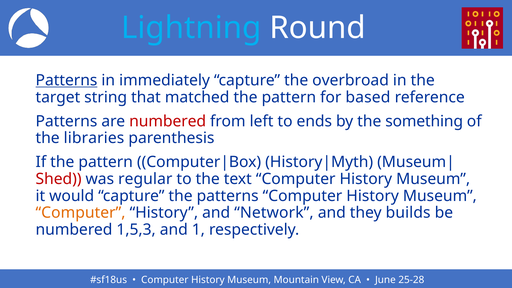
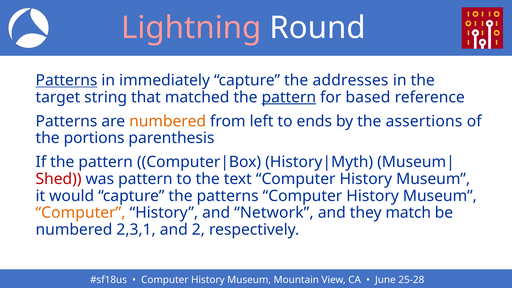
Lightning colour: light blue -> pink
overbroad: overbroad -> addresses
pattern at (289, 97) underline: none -> present
numbered at (168, 121) colour: red -> orange
something: something -> assertions
libraries: libraries -> portions
was regular: regular -> pattern
builds: builds -> match
1,5,3: 1,5,3 -> 2,3,1
1: 1 -> 2
